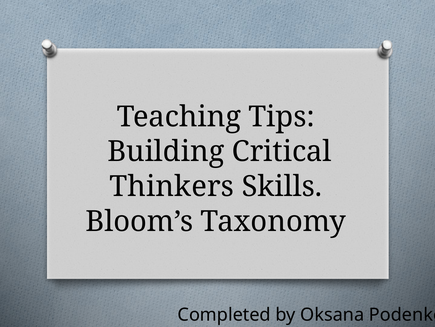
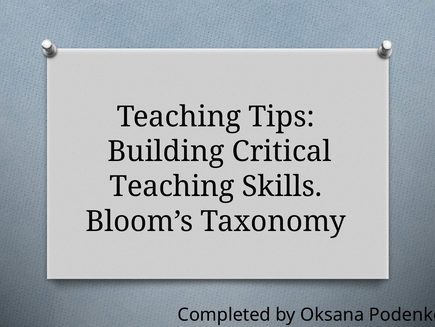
Thinkers at (172, 186): Thinkers -> Teaching
